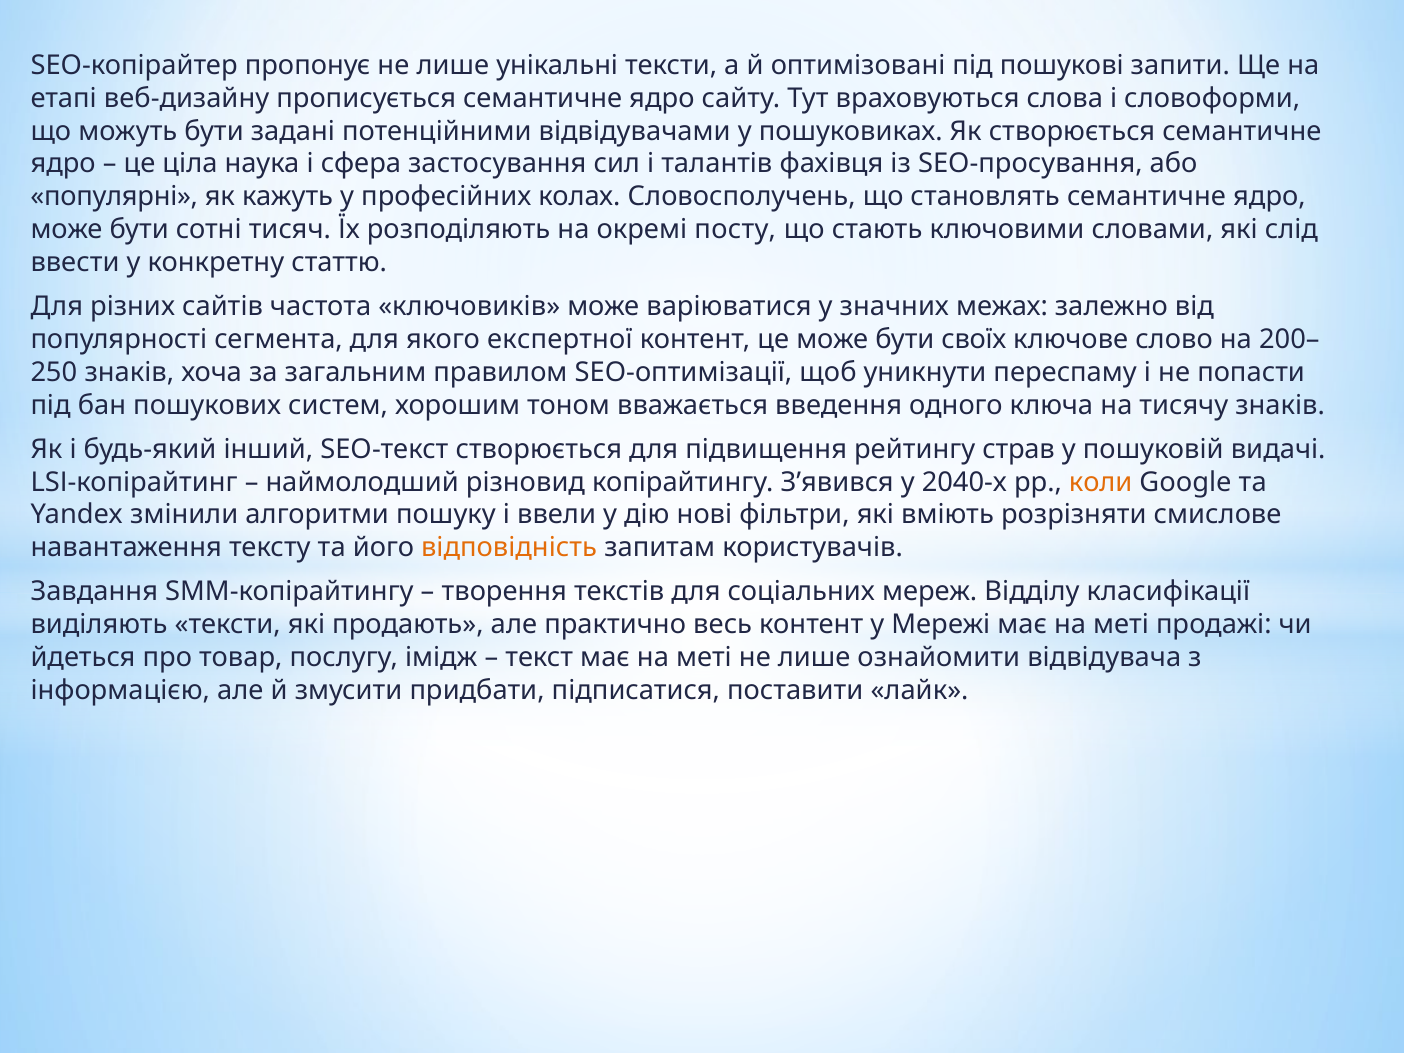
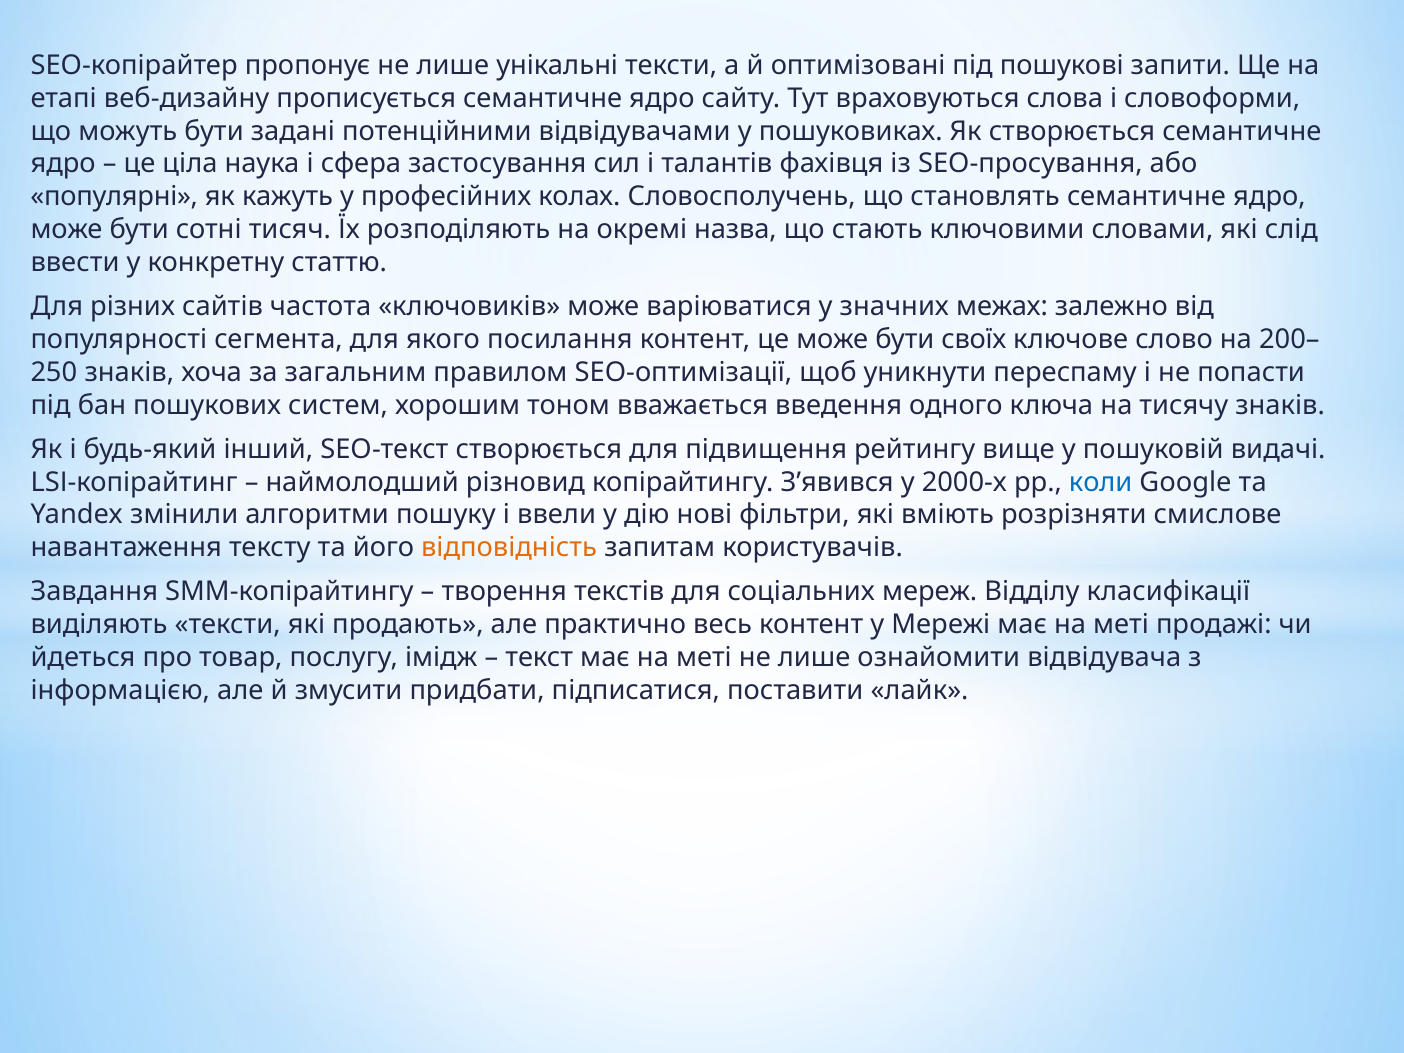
посту: посту -> назва
експертної: експертної -> посилання
страв: страв -> вище
2040-х: 2040-х -> 2000-х
коли colour: orange -> blue
